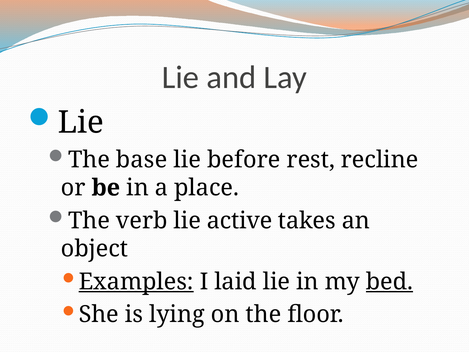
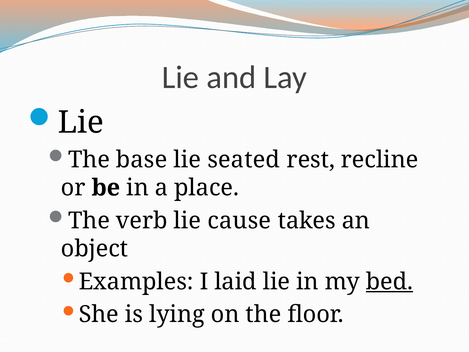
before: before -> seated
active: active -> cause
Examples underline: present -> none
